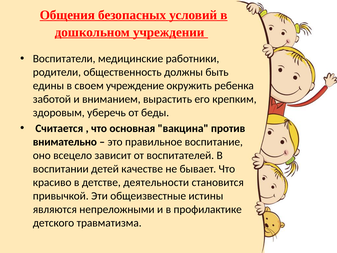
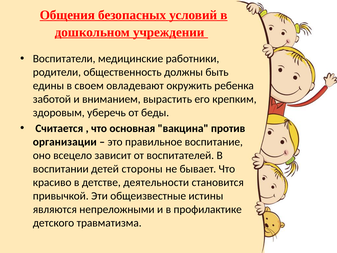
учреждение: учреждение -> овладевают
внимательно: внимательно -> организации
качестве: качестве -> стороны
